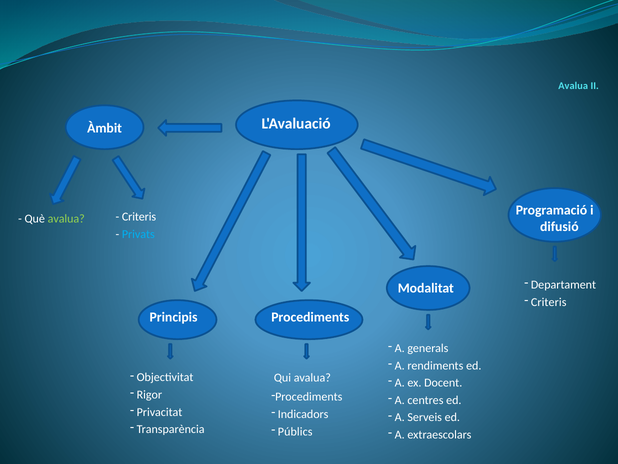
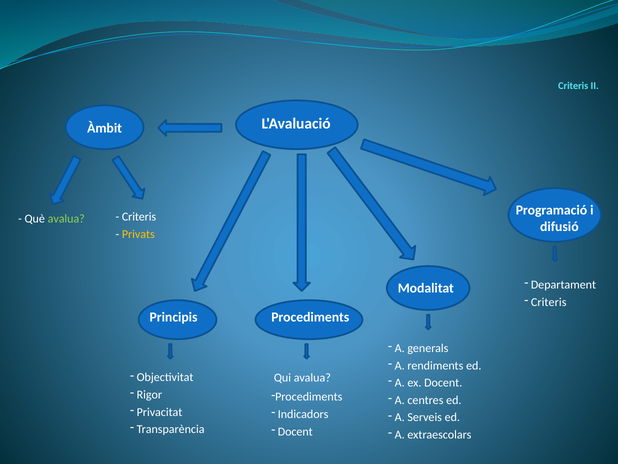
Avalua at (573, 86): Avalua -> Criteris
Privats colour: light blue -> yellow
Públics at (295, 431): Públics -> Docent
